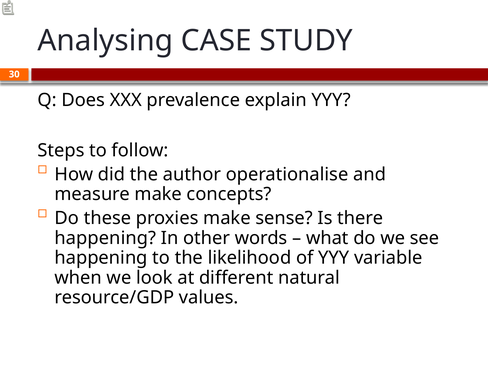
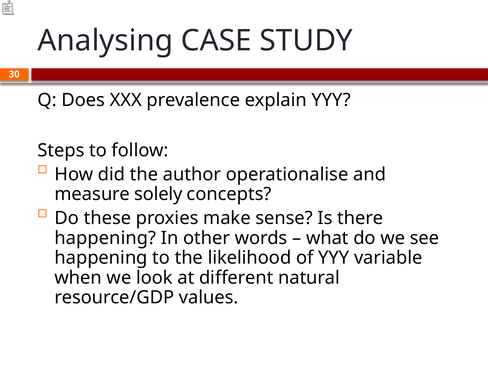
measure make: make -> solely
